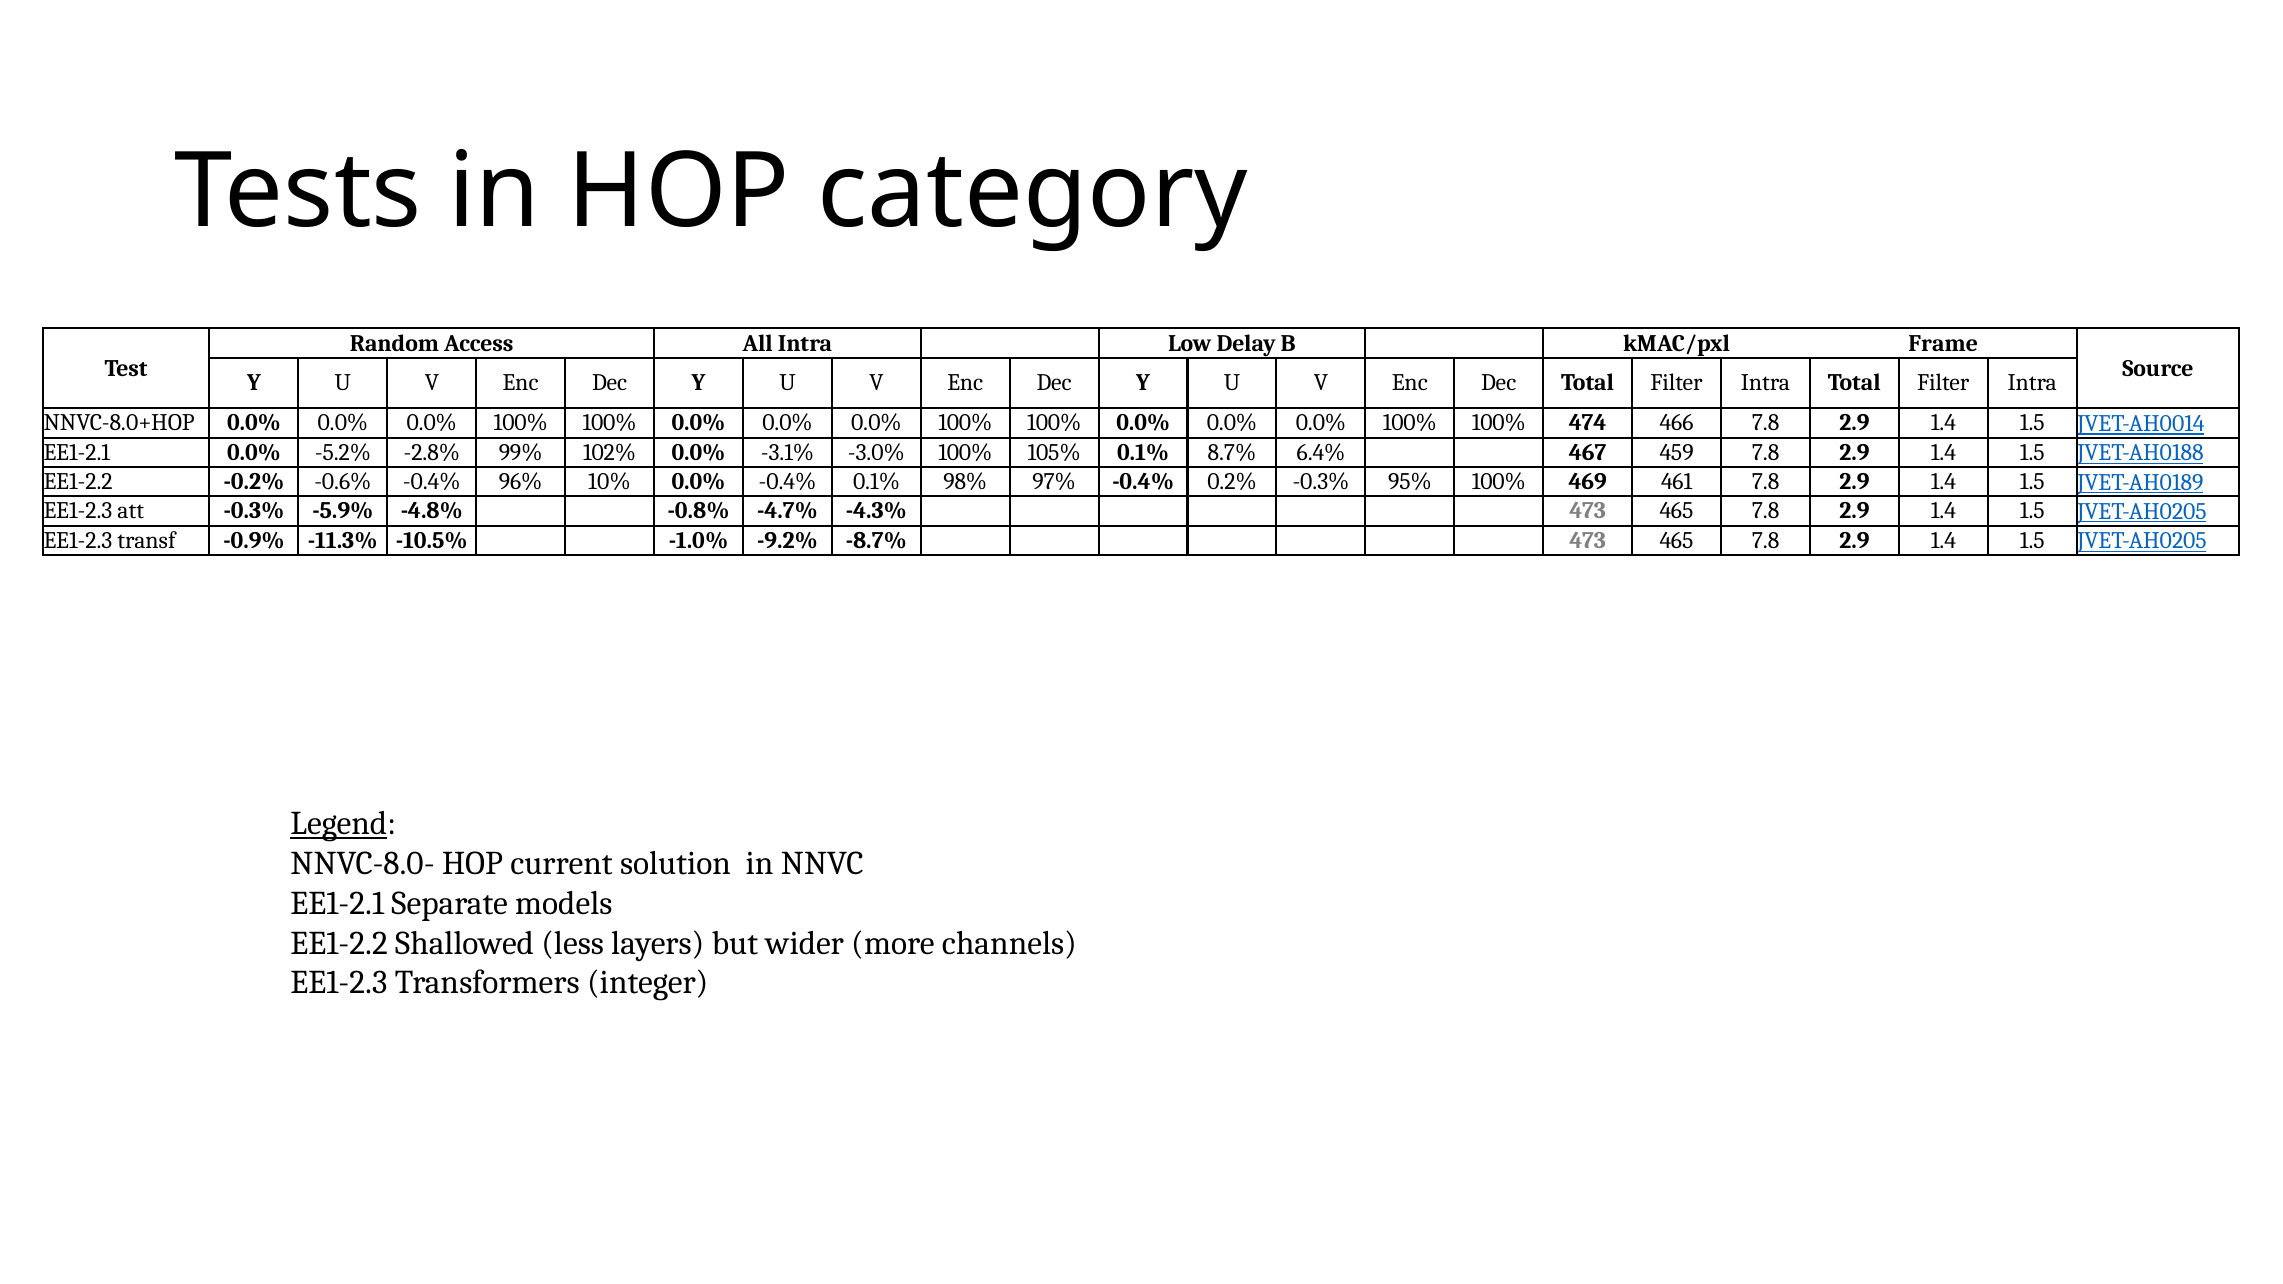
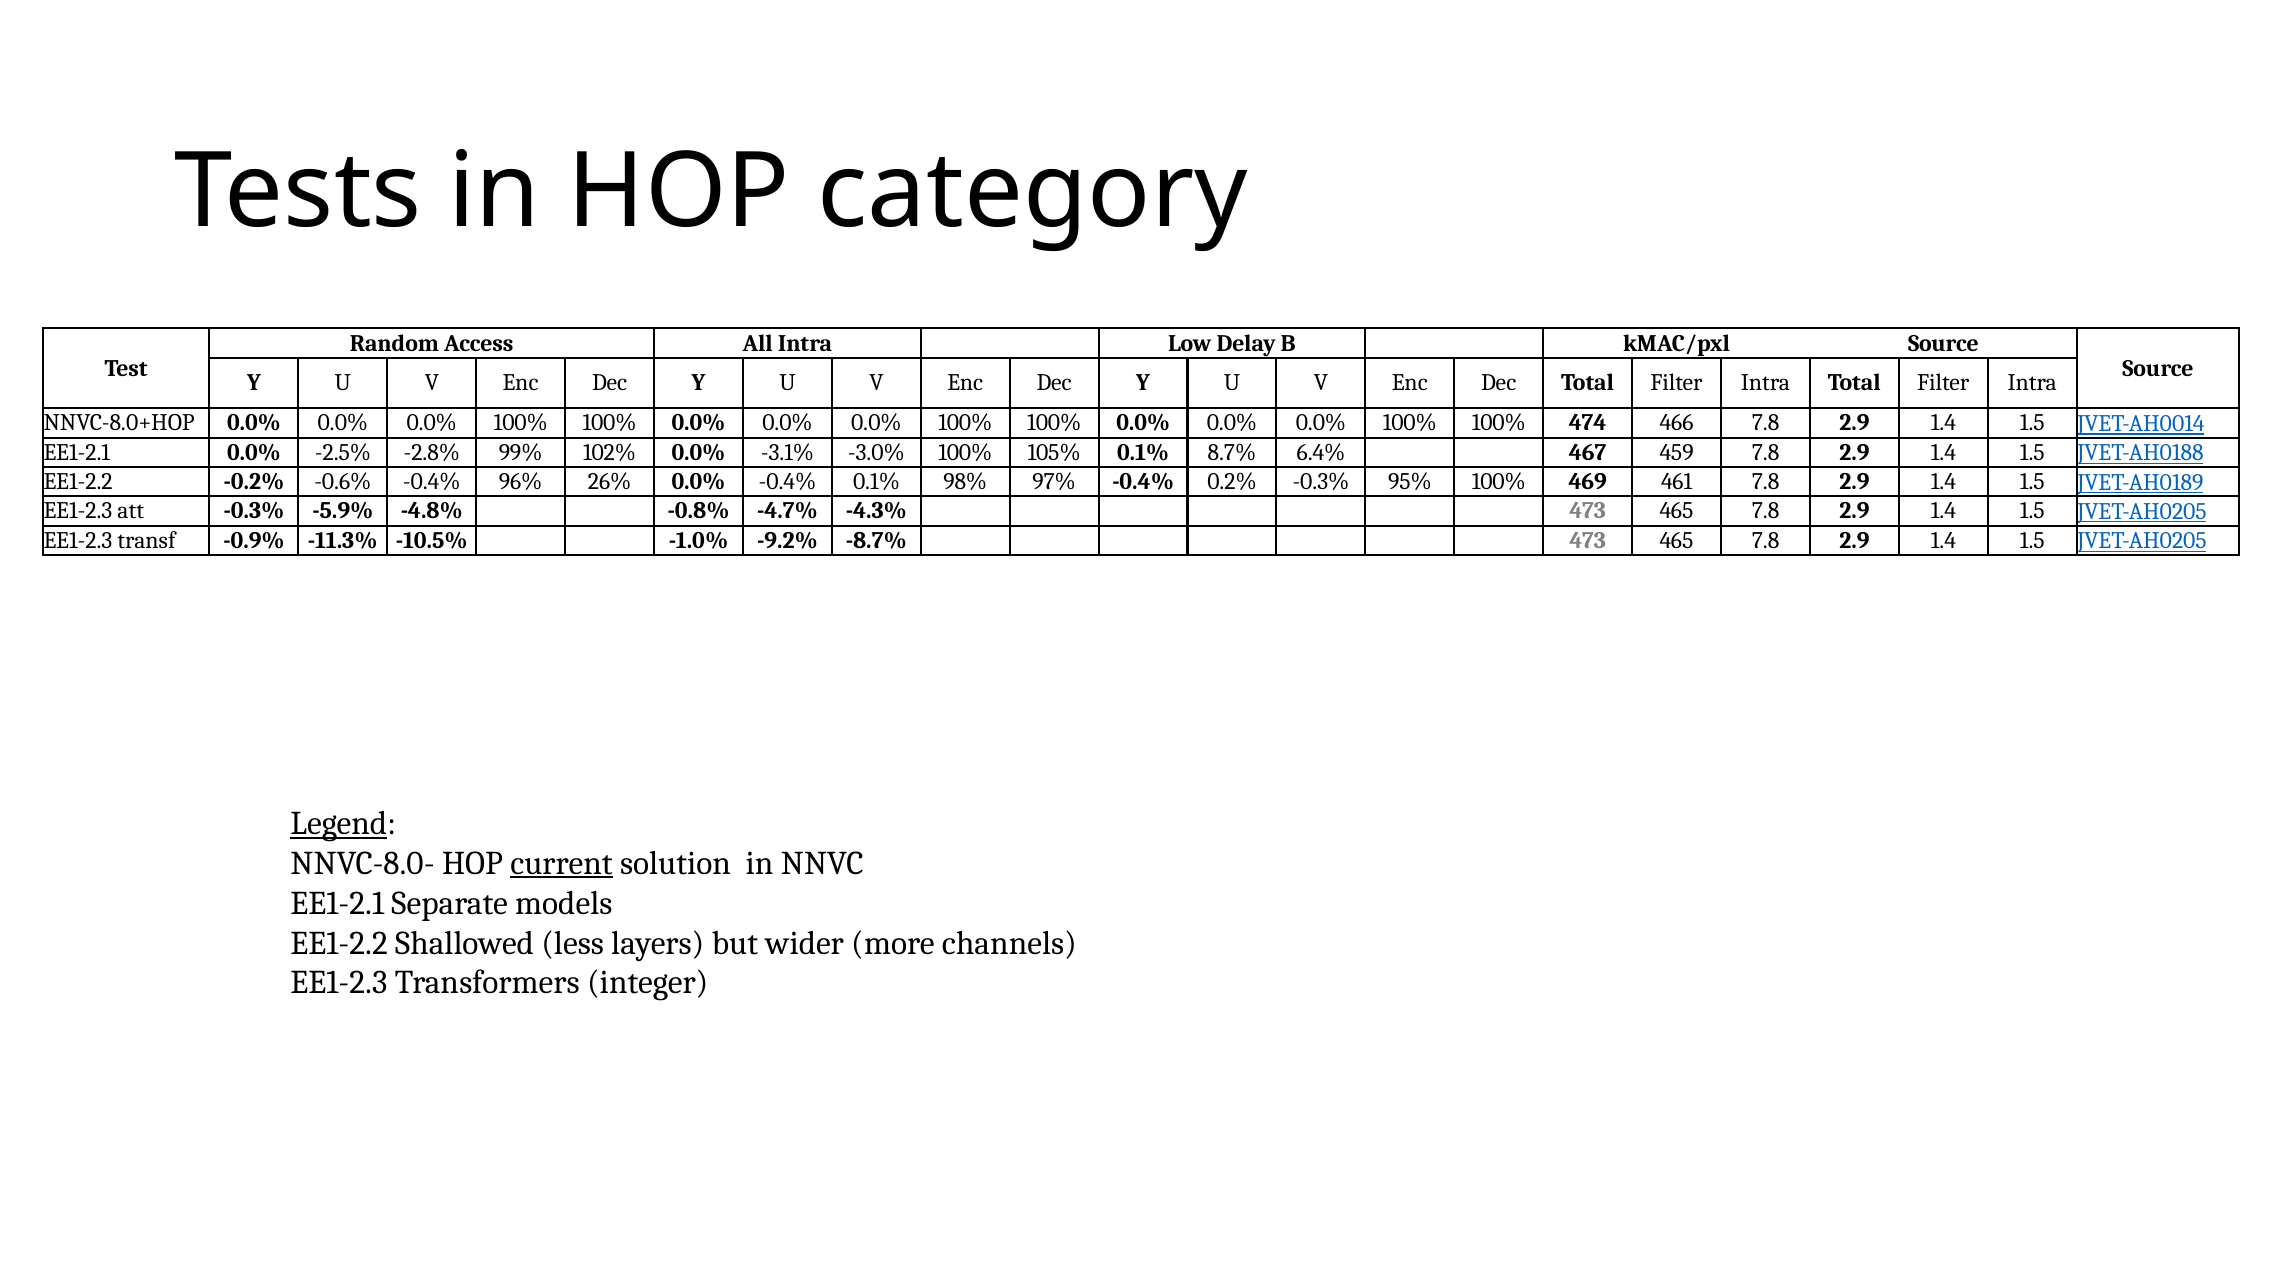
kMAC/pxl Frame: Frame -> Source
-5.2%: -5.2% -> -2.5%
10%: 10% -> 26%
current underline: none -> present
